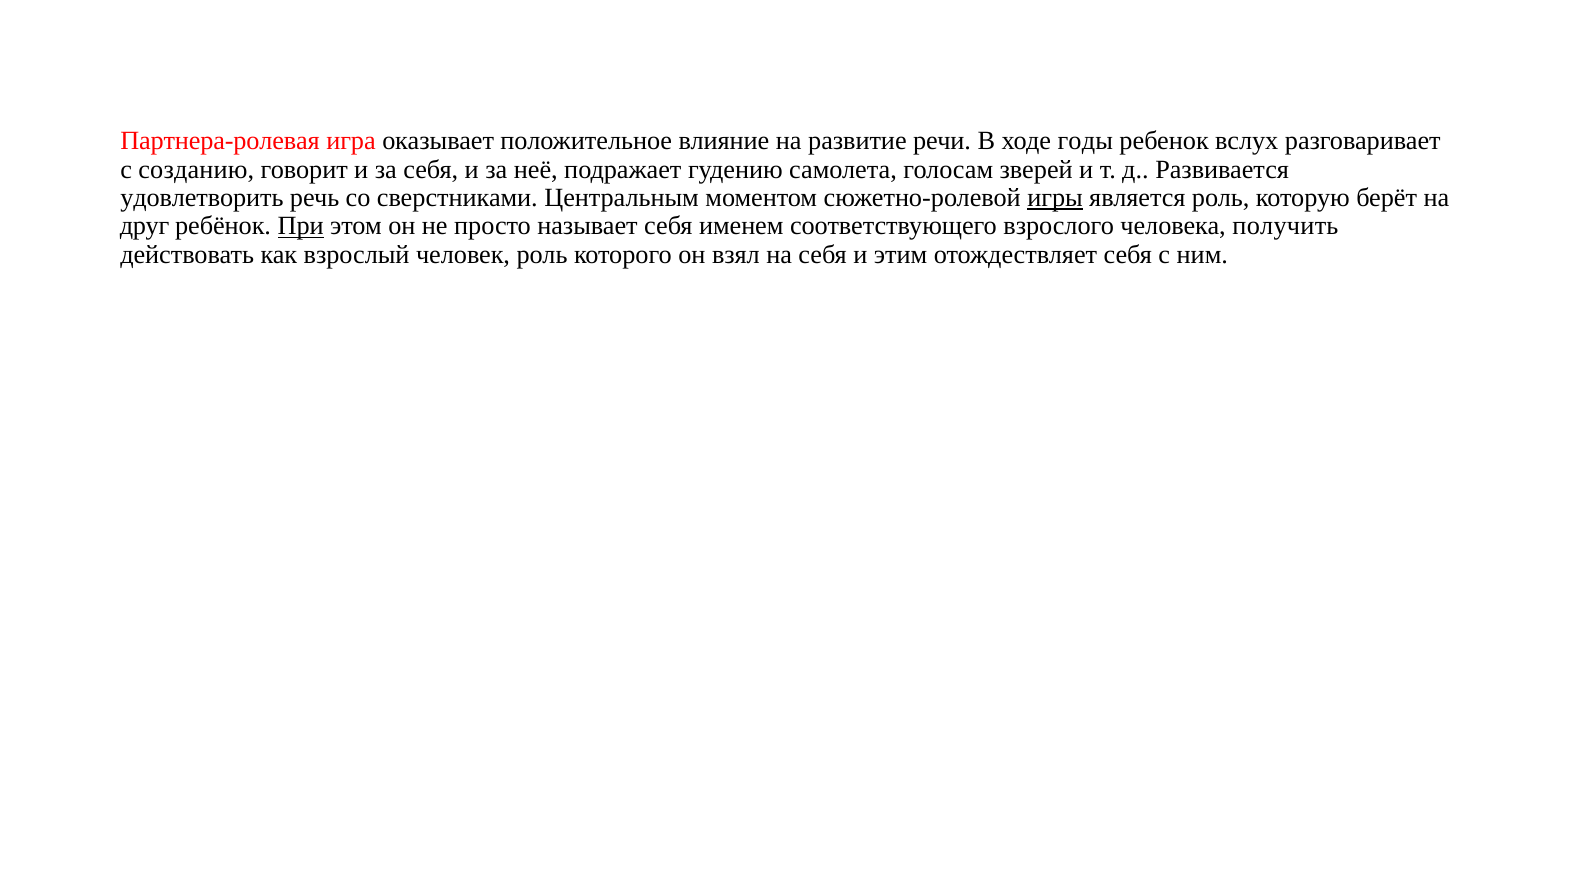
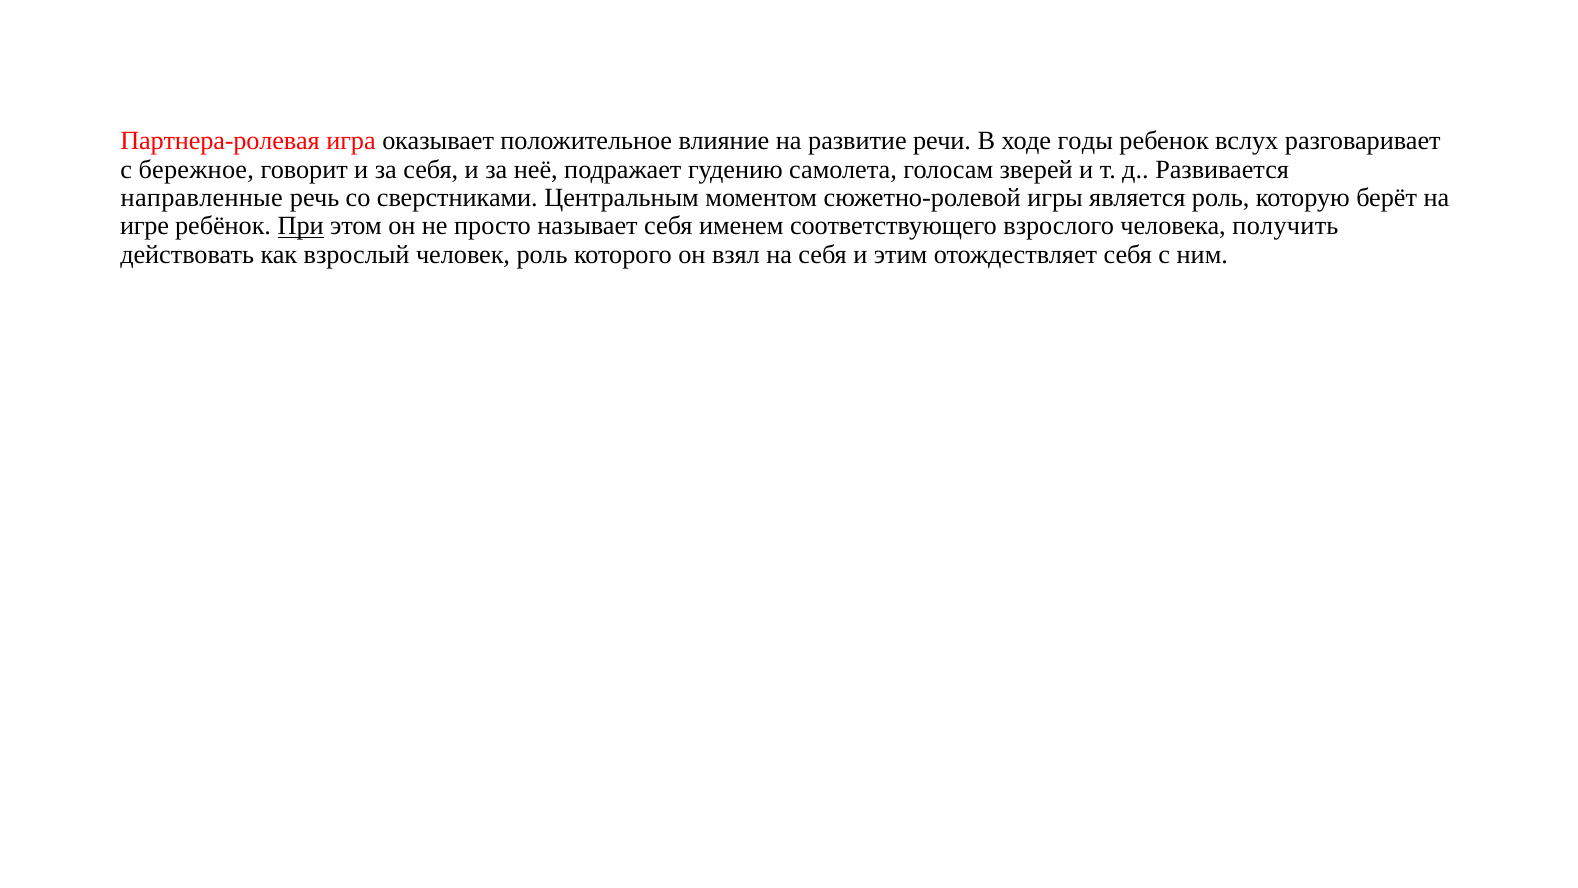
созданию: созданию -> бережное
удовлетворить: удовлетворить -> направленные
игры underline: present -> none
друг: друг -> игре
